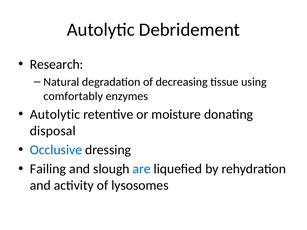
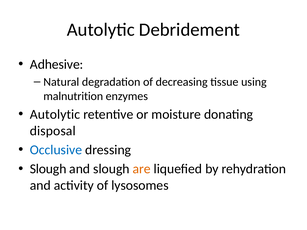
Research: Research -> Adhesive
comfortably: comfortably -> malnutrition
Failing at (48, 169): Failing -> Slough
are colour: blue -> orange
